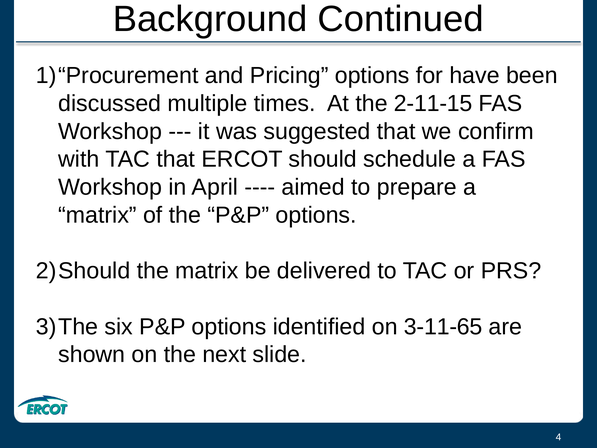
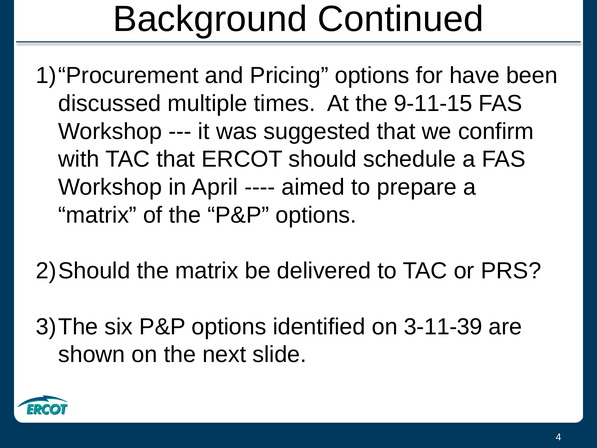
2-11-15: 2-11-15 -> 9-11-15
3-11-65: 3-11-65 -> 3-11-39
